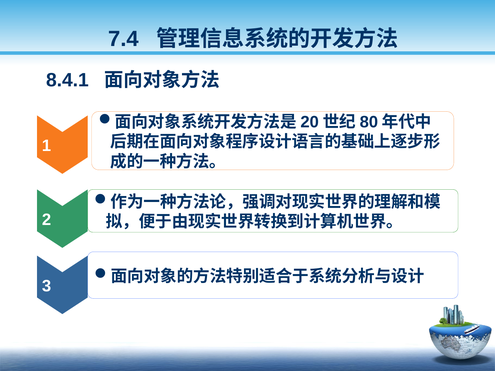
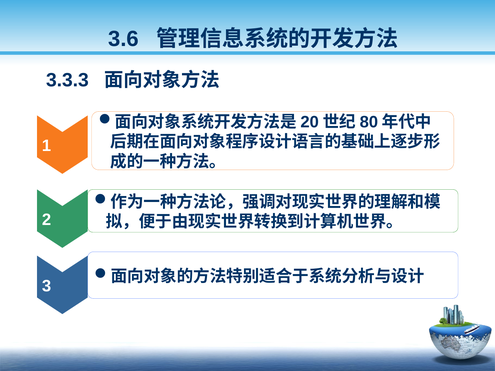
7.4: 7.4 -> 3.6
8.4.1: 8.4.1 -> 3.3.3
